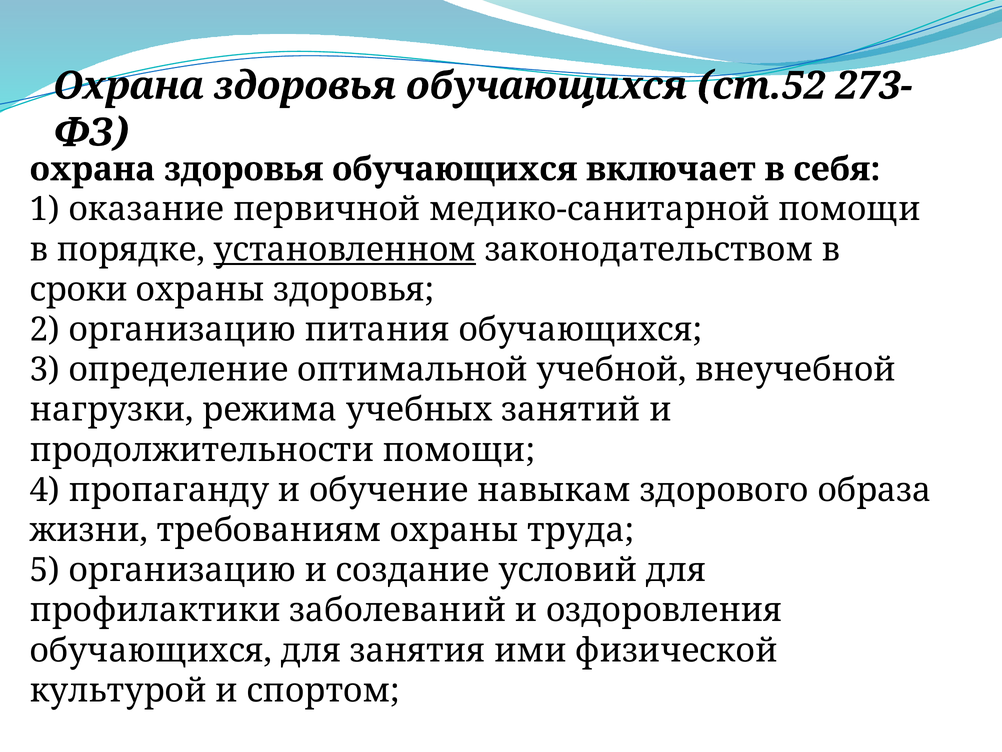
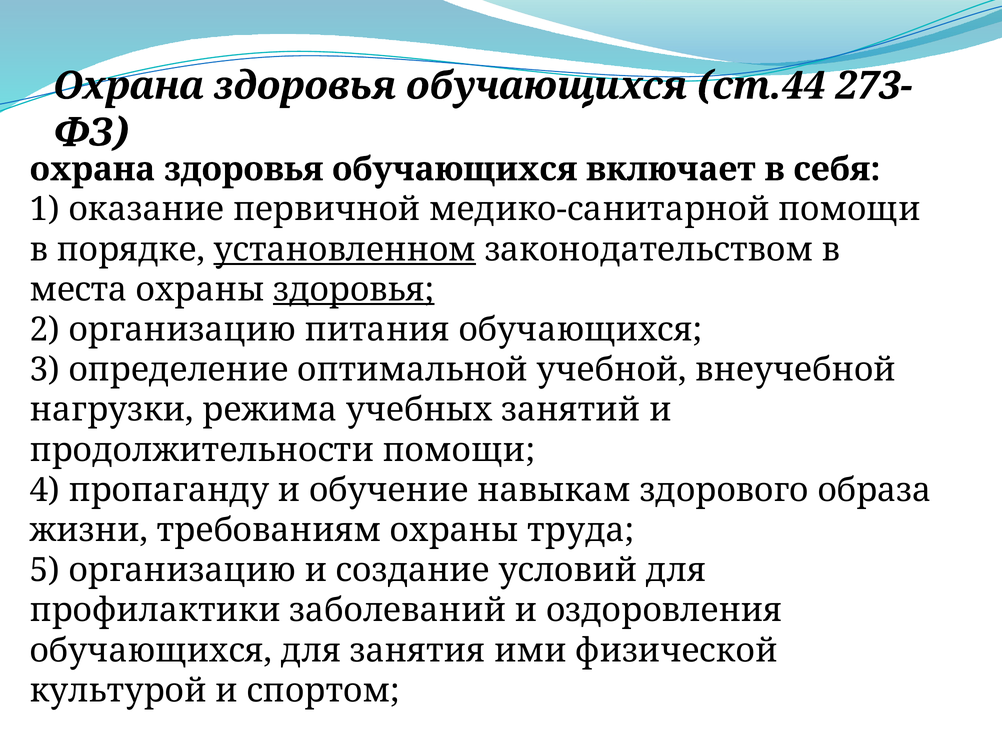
ст.52: ст.52 -> ст.44
сроки: сроки -> места
здоровья at (354, 289) underline: none -> present
